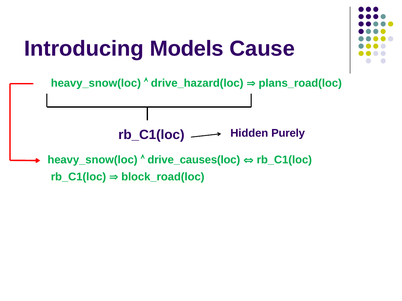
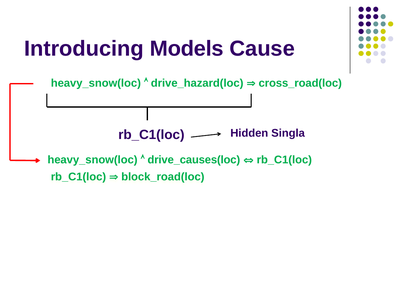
plans_road(loc: plans_road(loc -> cross_road(loc
Purely: Purely -> Singla
